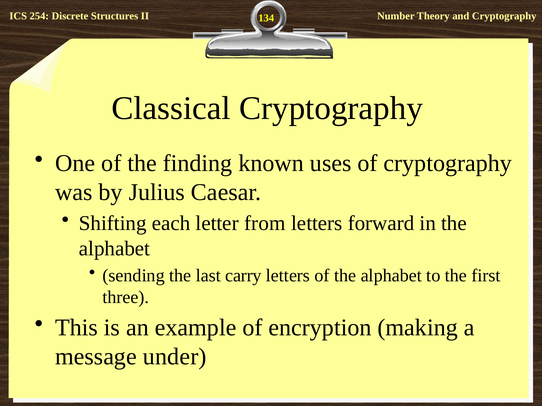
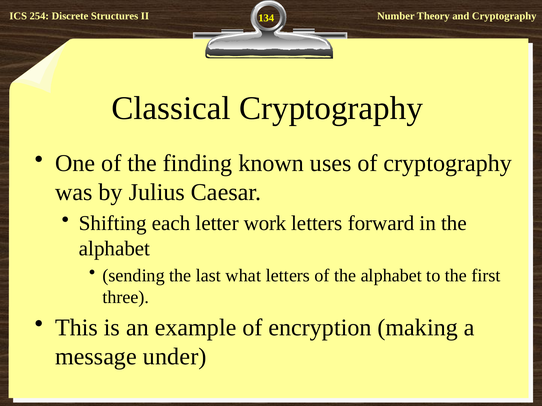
from: from -> work
carry: carry -> what
